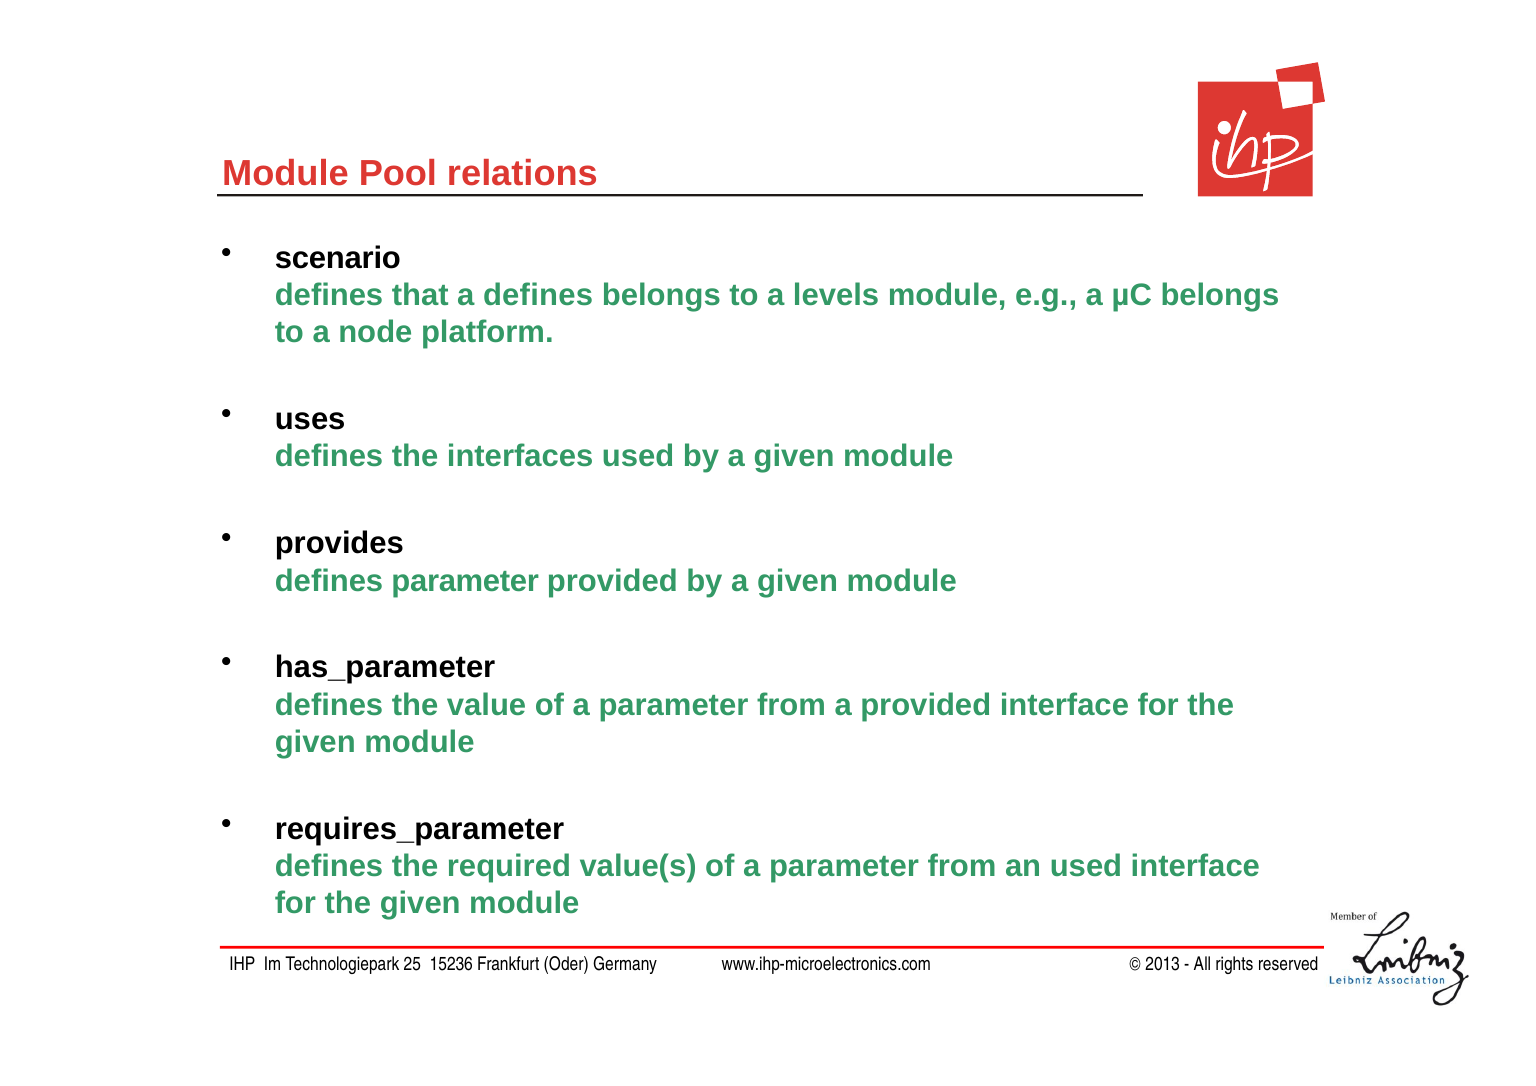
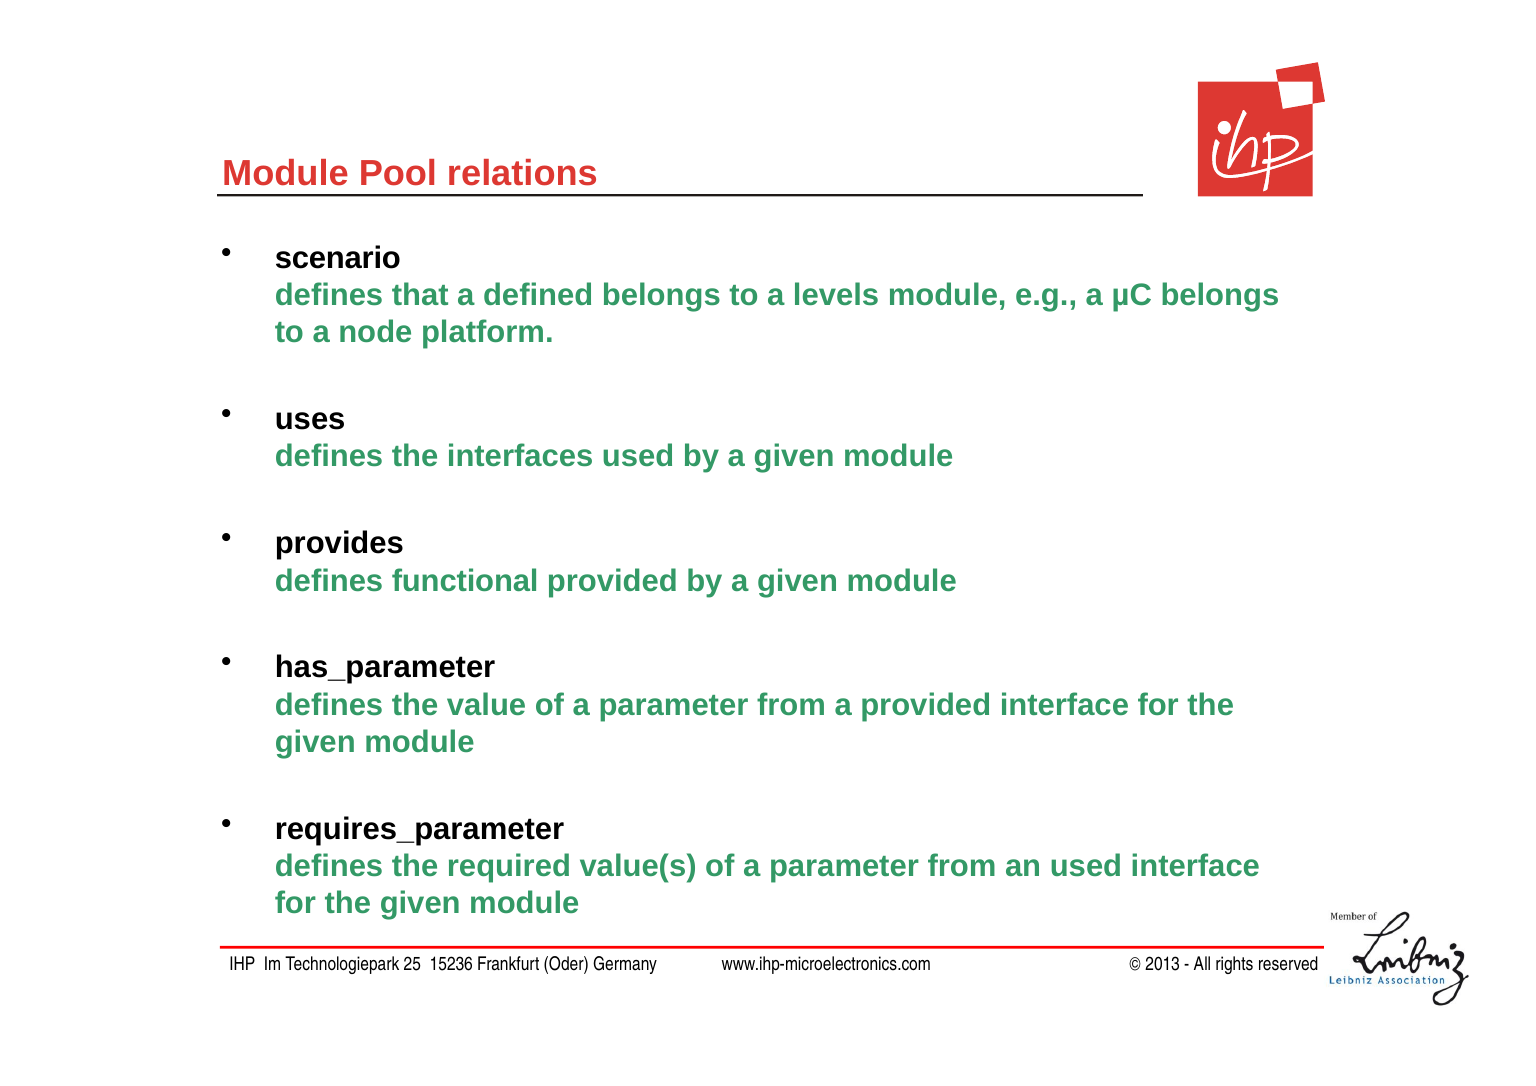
a defines: defines -> defined
defines parameter: parameter -> functional
